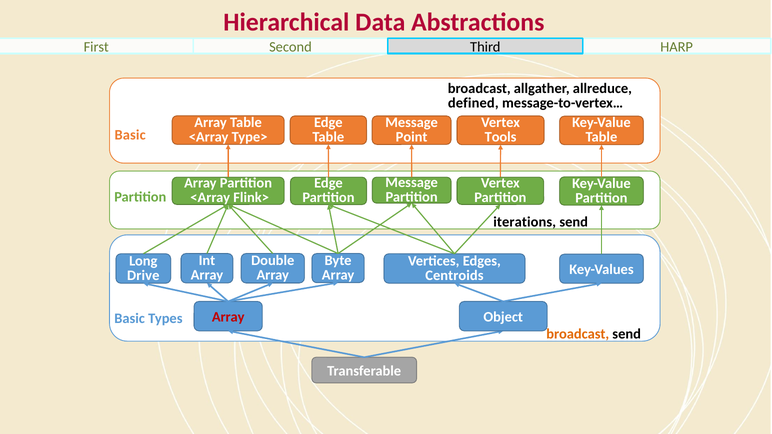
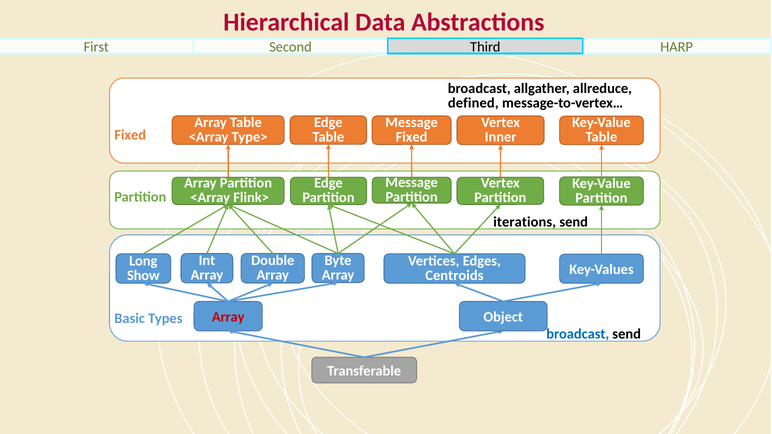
Basic at (130, 135): Basic -> Fixed
Point at (412, 137): Point -> Fixed
Tools: Tools -> Inner
Drive: Drive -> Show
broadcast at (578, 334) colour: orange -> blue
